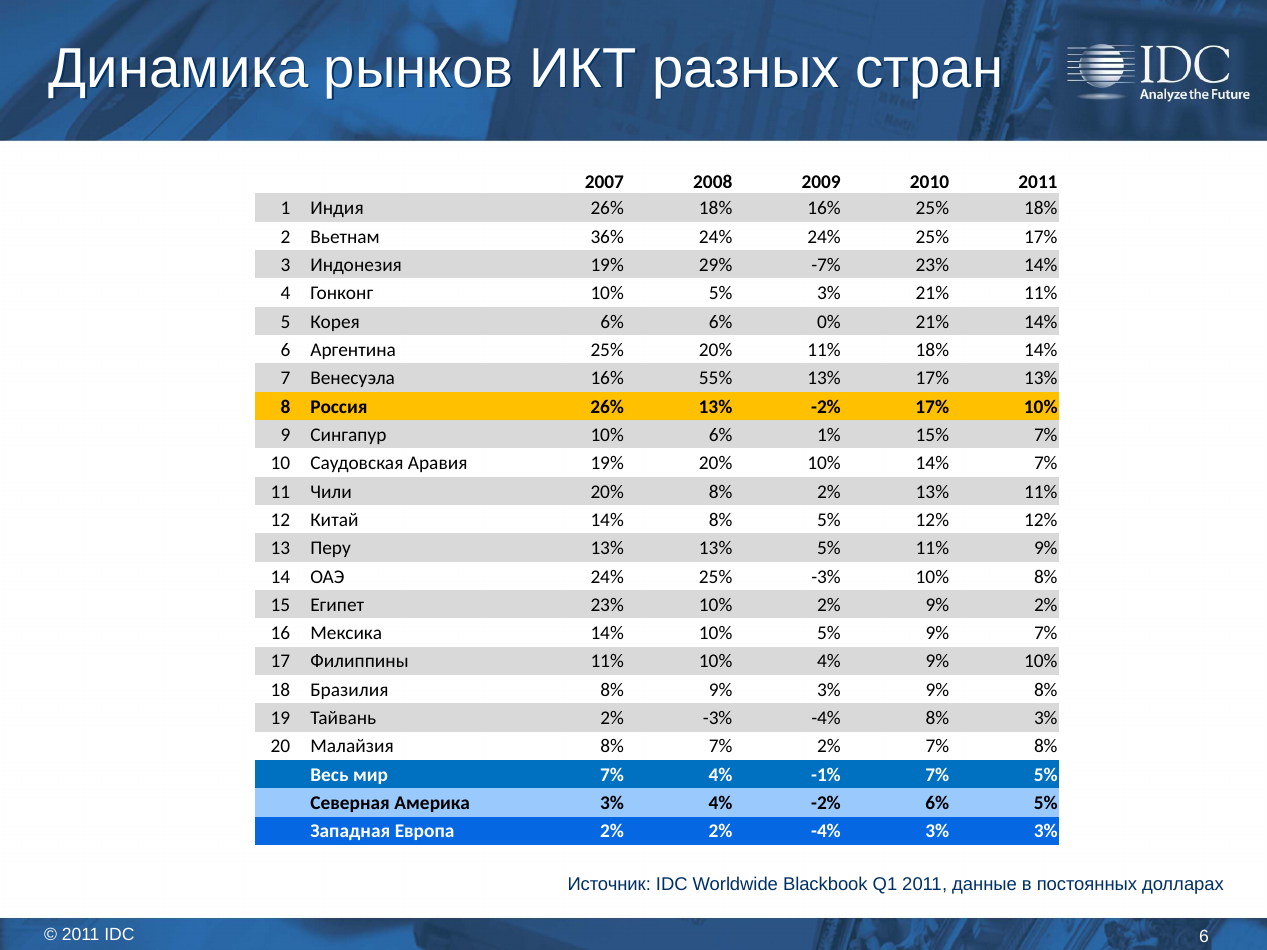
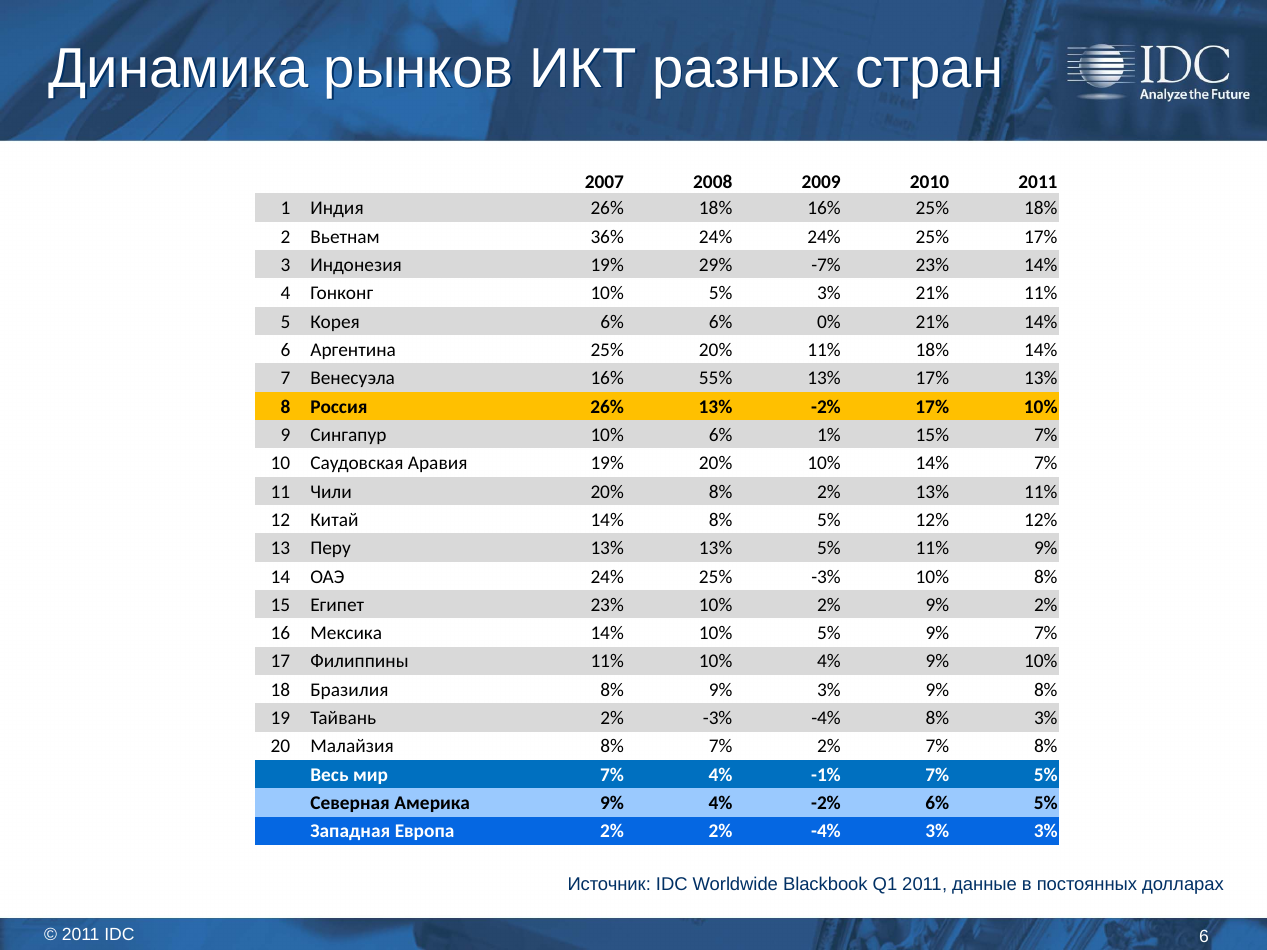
Америка 3%: 3% -> 9%
